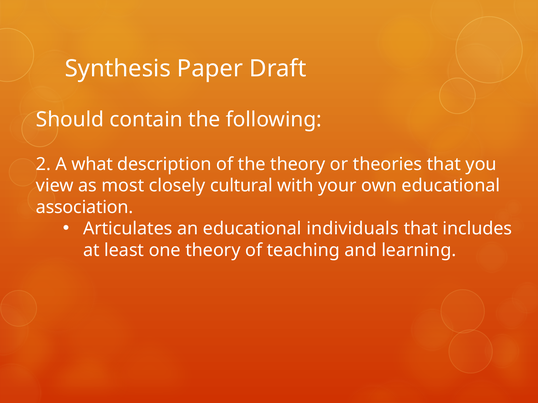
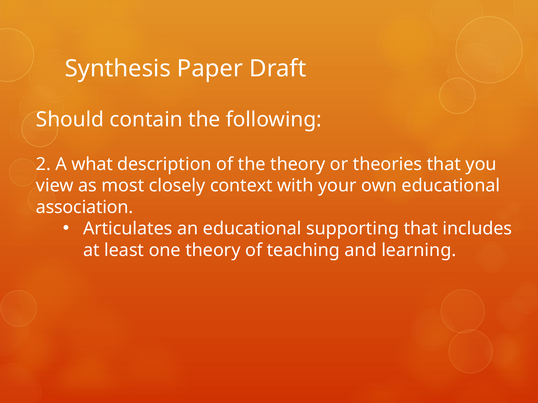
cultural: cultural -> context
individuals: individuals -> supporting
